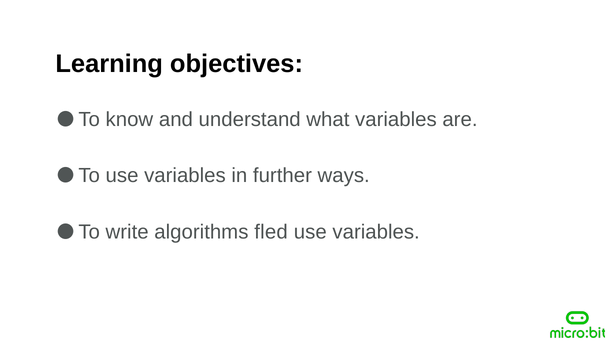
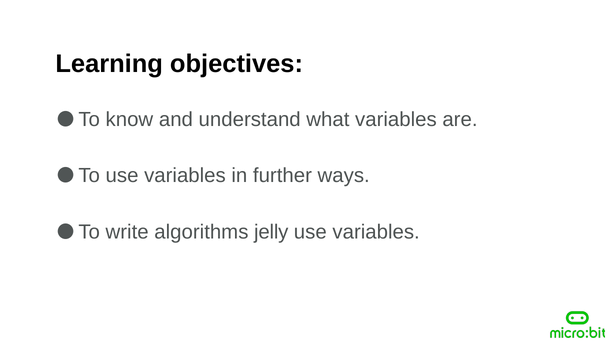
fled: fled -> jelly
